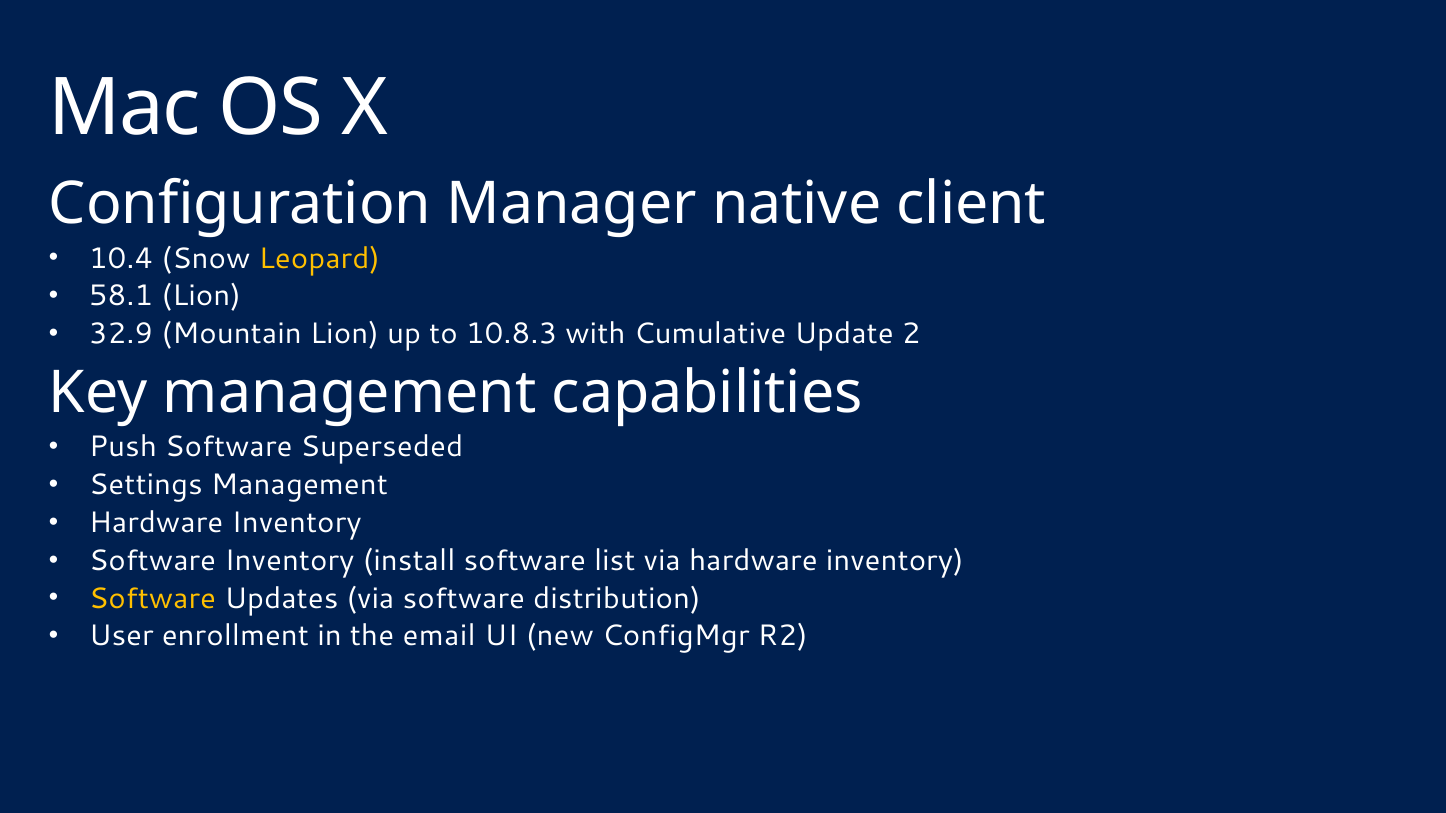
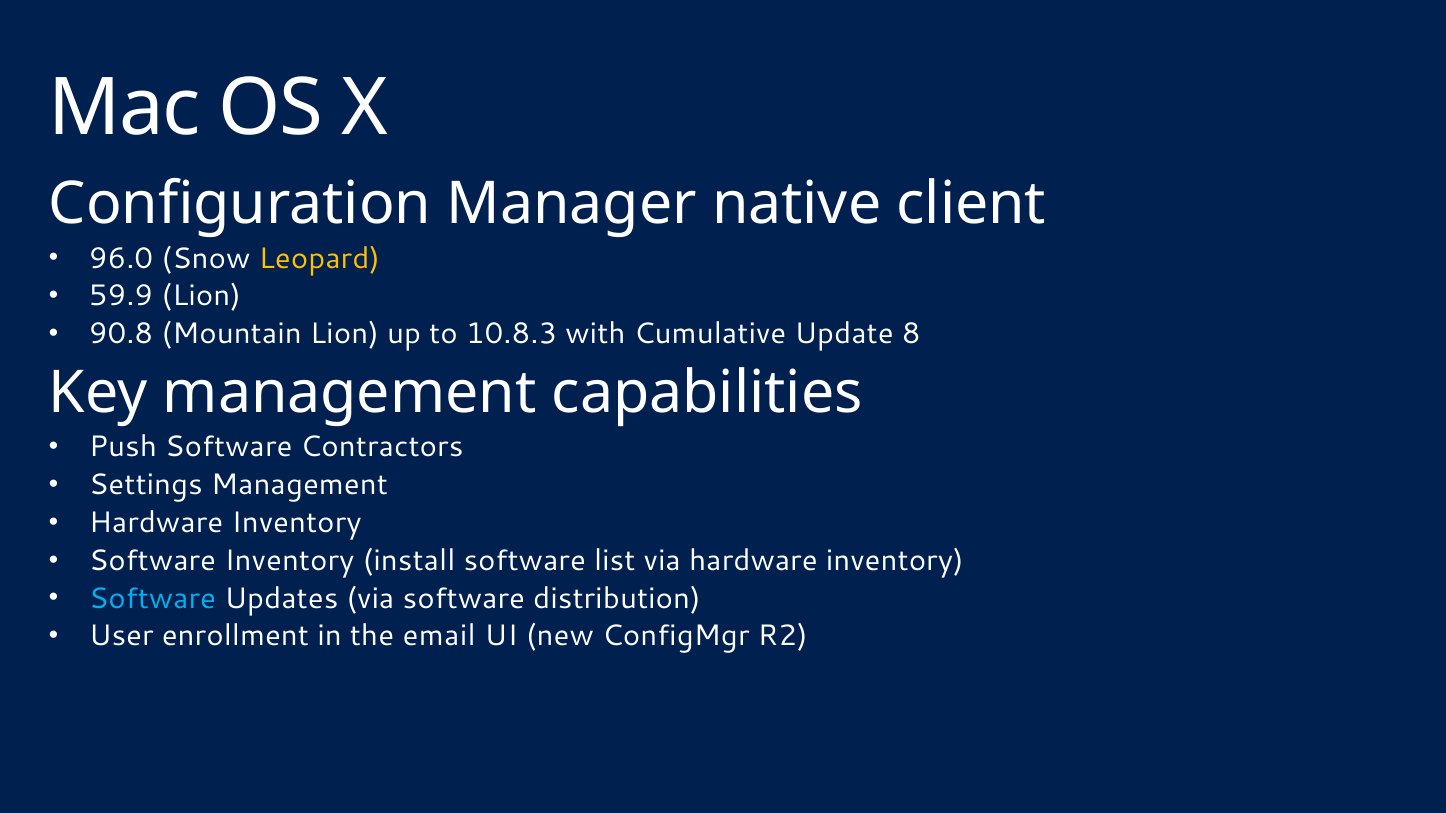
10.4: 10.4 -> 96.0
58.1: 58.1 -> 59.9
32.9: 32.9 -> 90.8
2: 2 -> 8
Superseded: Superseded -> Contractors
Software at (152, 599) colour: yellow -> light blue
